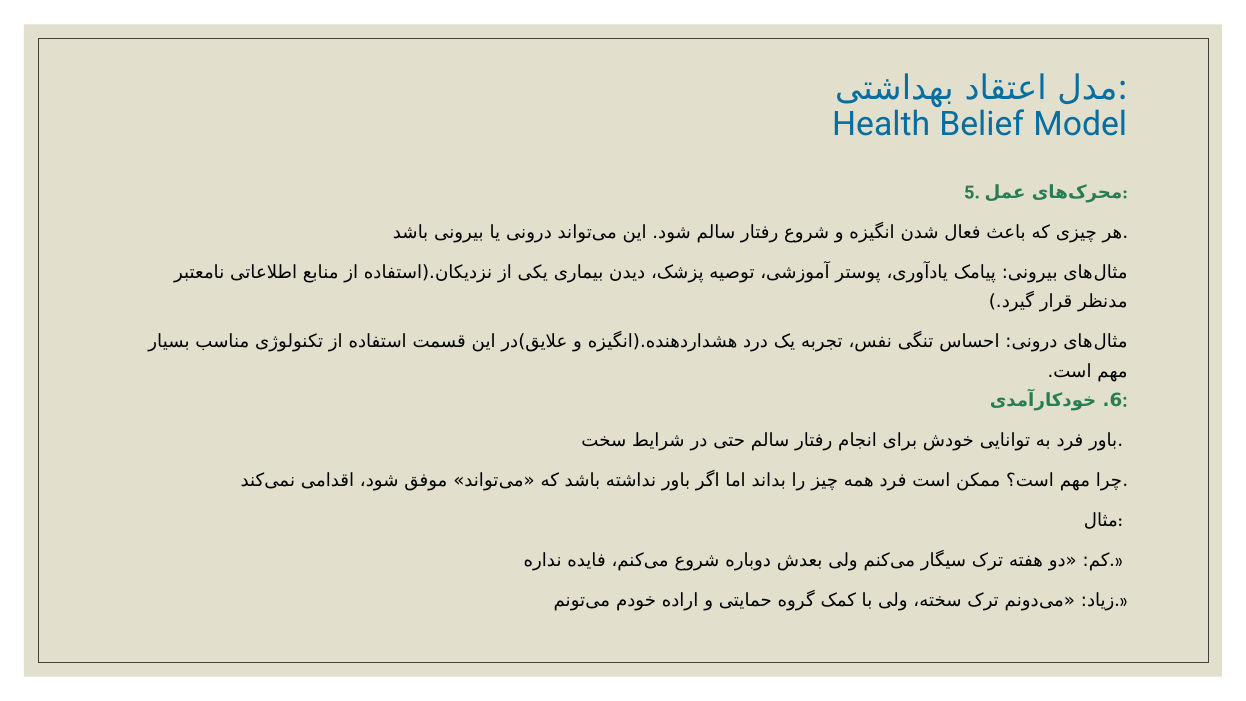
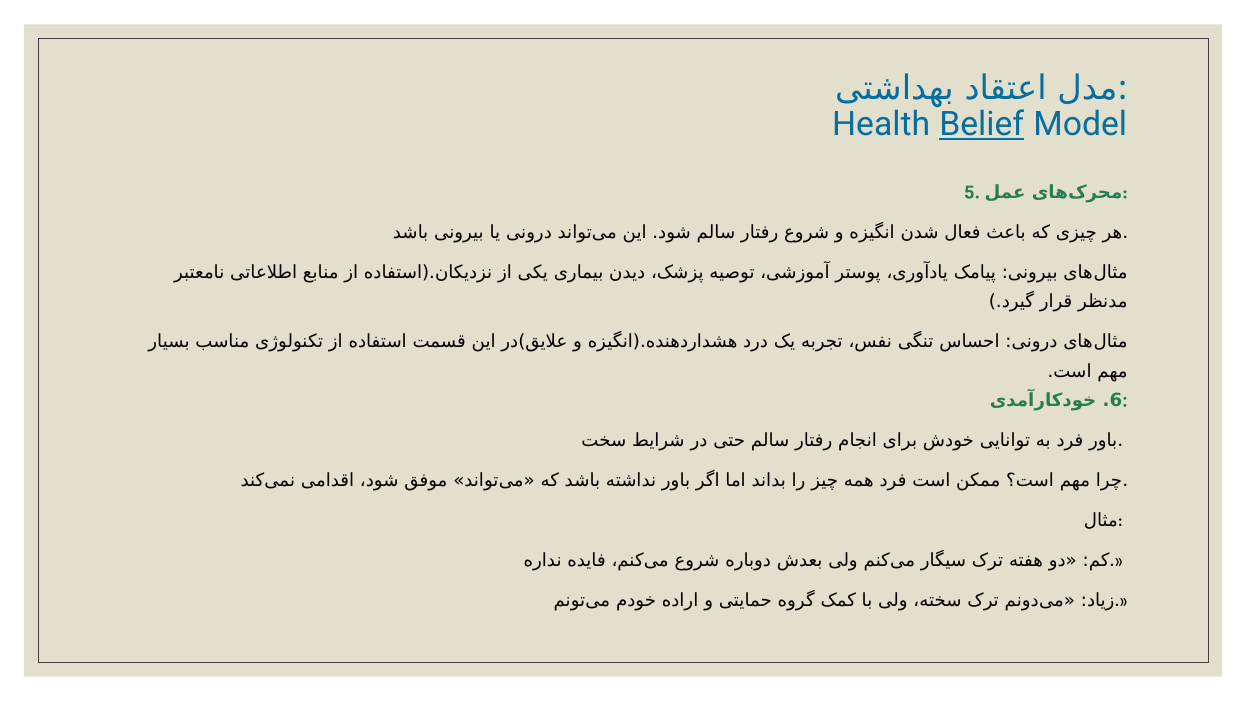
Belief underline: none -> present
